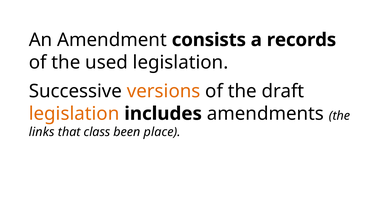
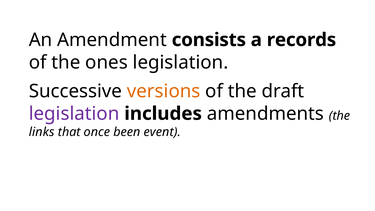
used: used -> ones
legislation at (74, 114) colour: orange -> purple
class: class -> once
place: place -> event
